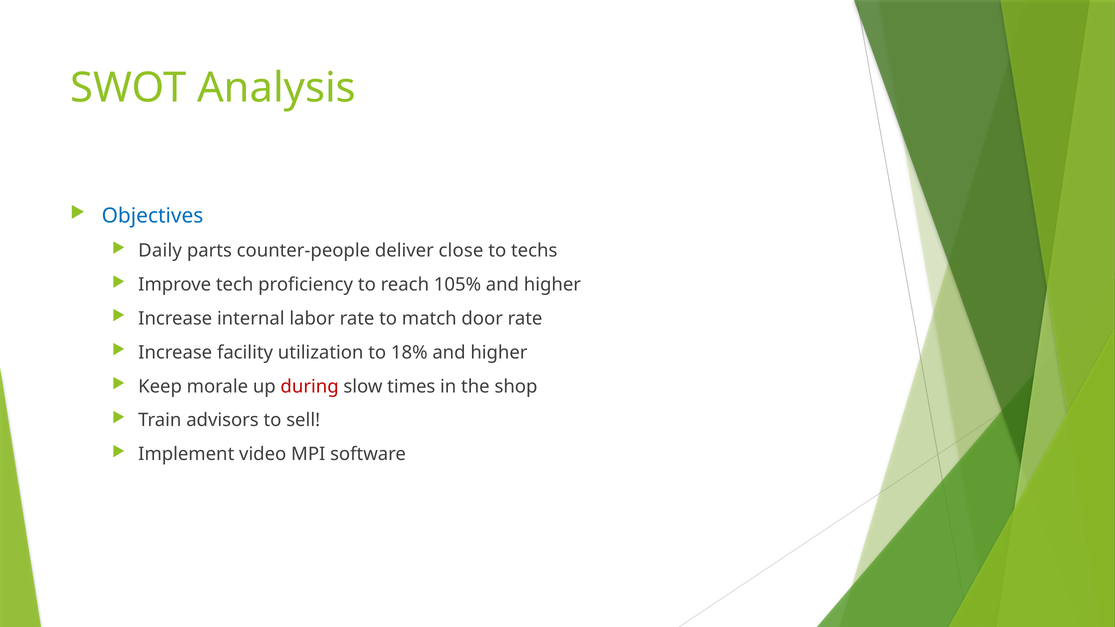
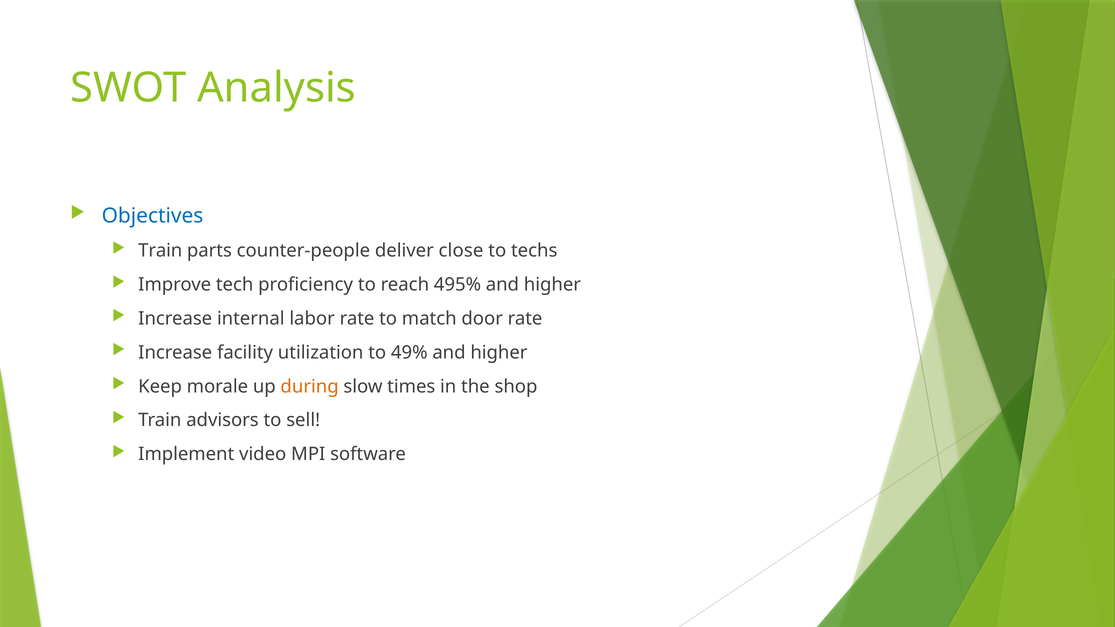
Daily at (160, 251): Daily -> Train
105%: 105% -> 495%
18%: 18% -> 49%
during colour: red -> orange
